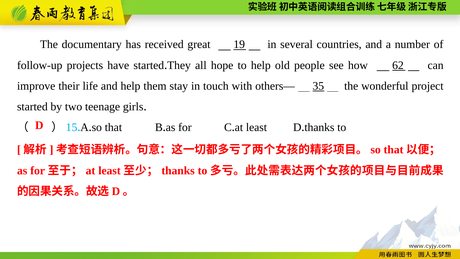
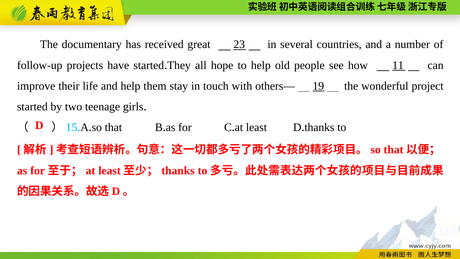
19: 19 -> 23
62: 62 -> 11
35: 35 -> 19
